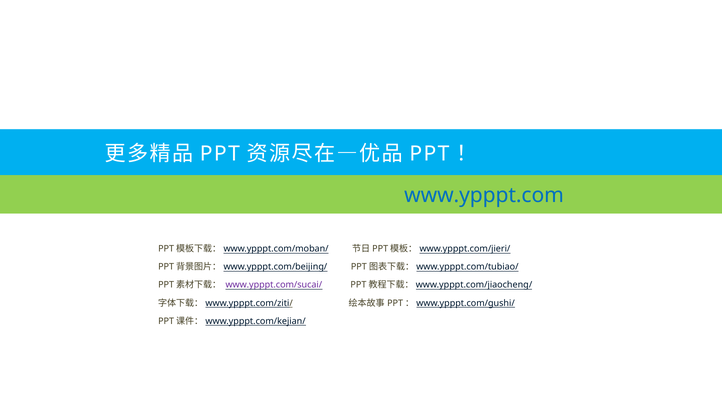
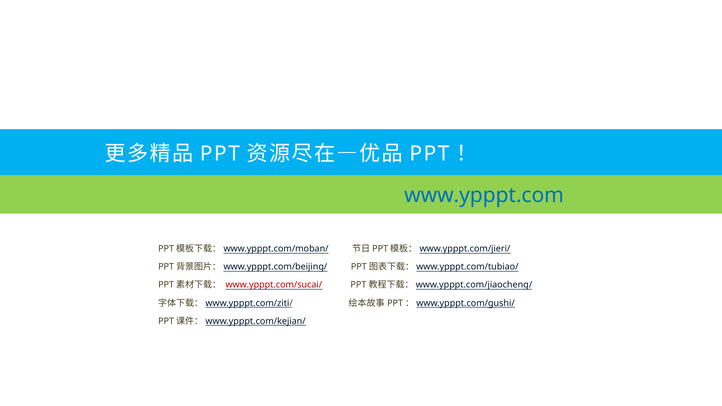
www.ypppt.com/sucai/ colour: purple -> red
